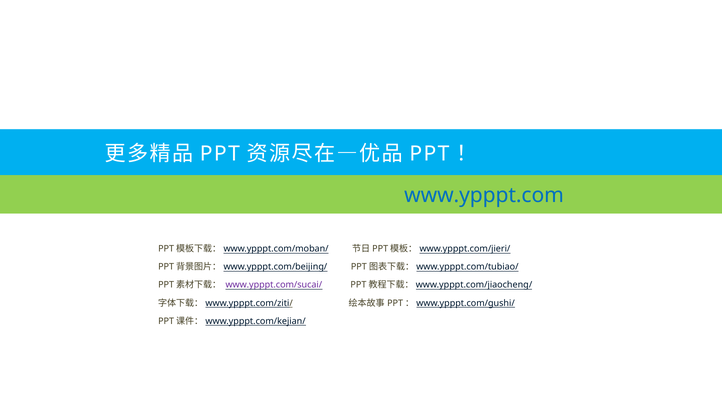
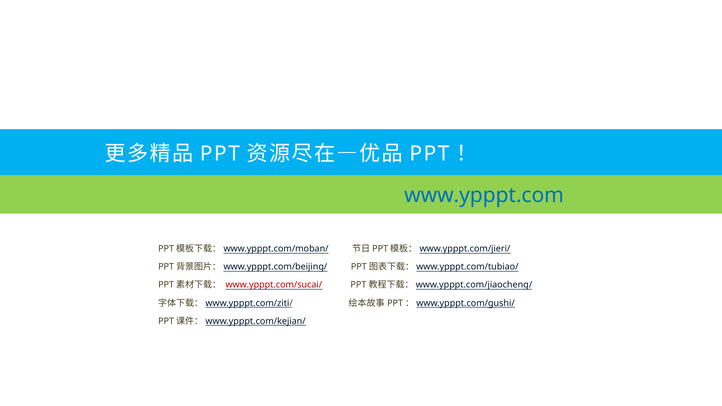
www.ypppt.com/sucai/ colour: purple -> red
